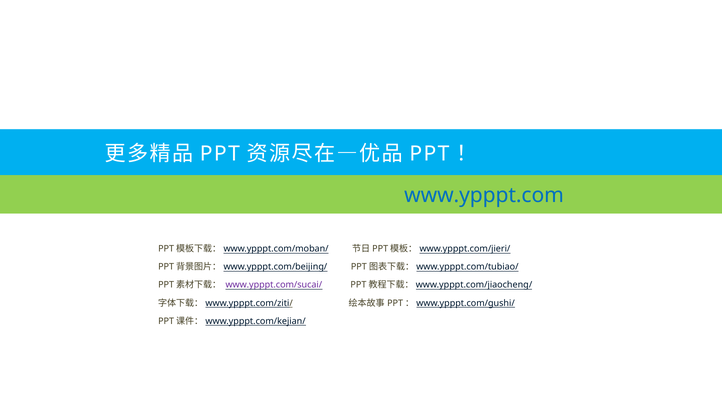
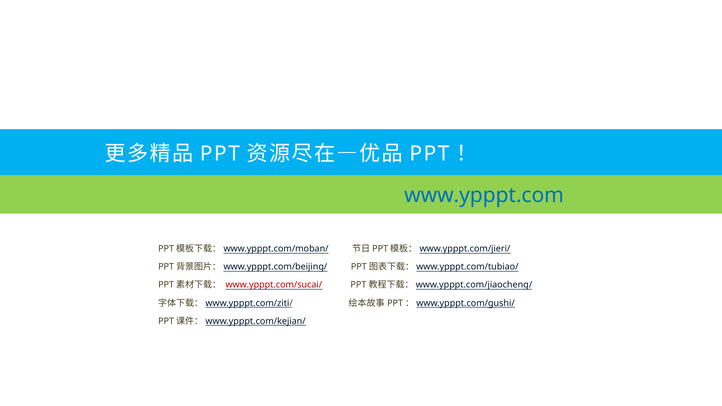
www.ypppt.com/sucai/ colour: purple -> red
